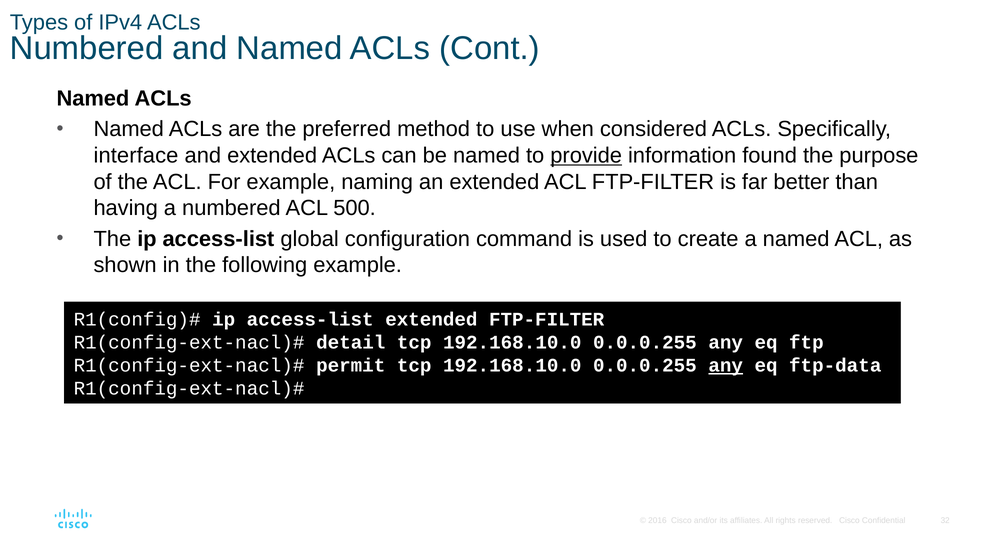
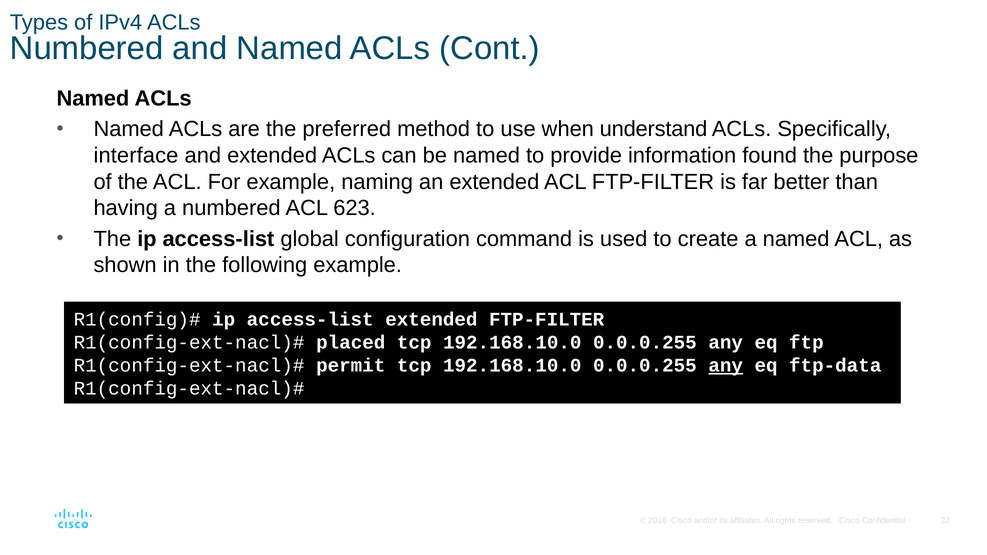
considered: considered -> understand
provide underline: present -> none
500: 500 -> 623
detail: detail -> placed
